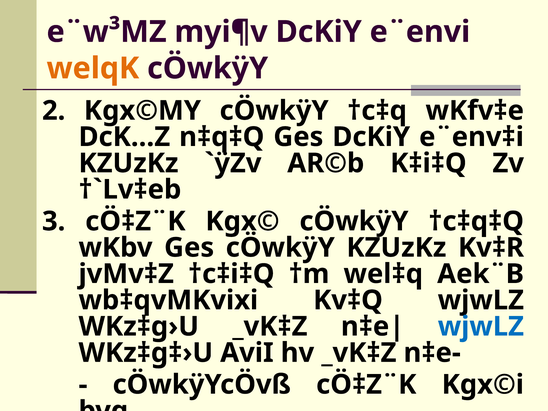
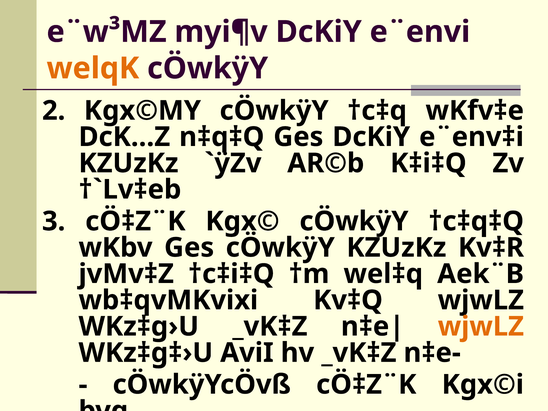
wjwLZ at (481, 327) colour: blue -> orange
